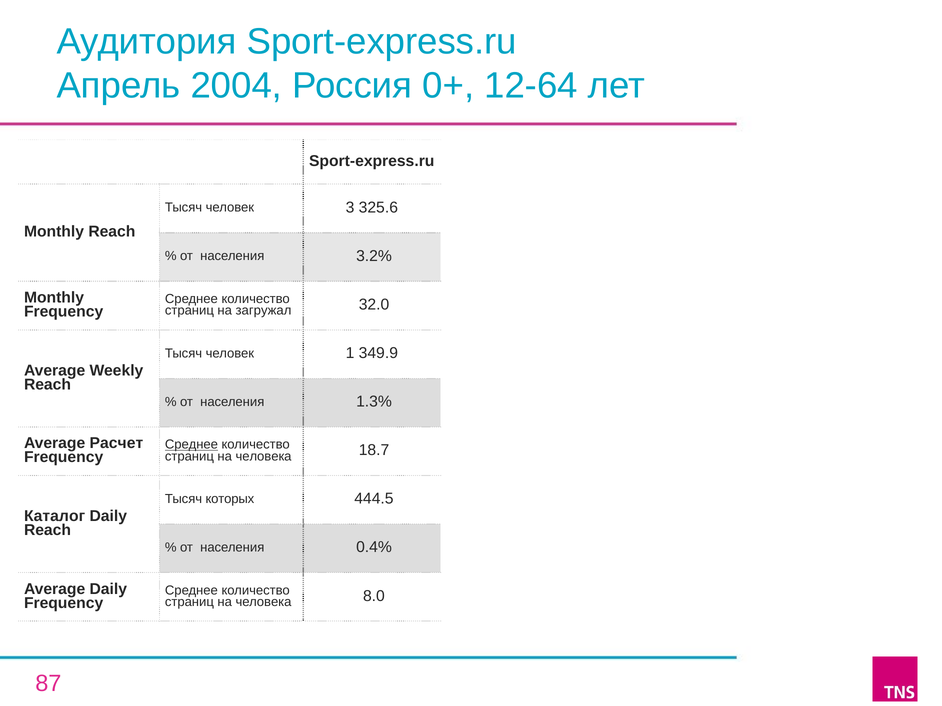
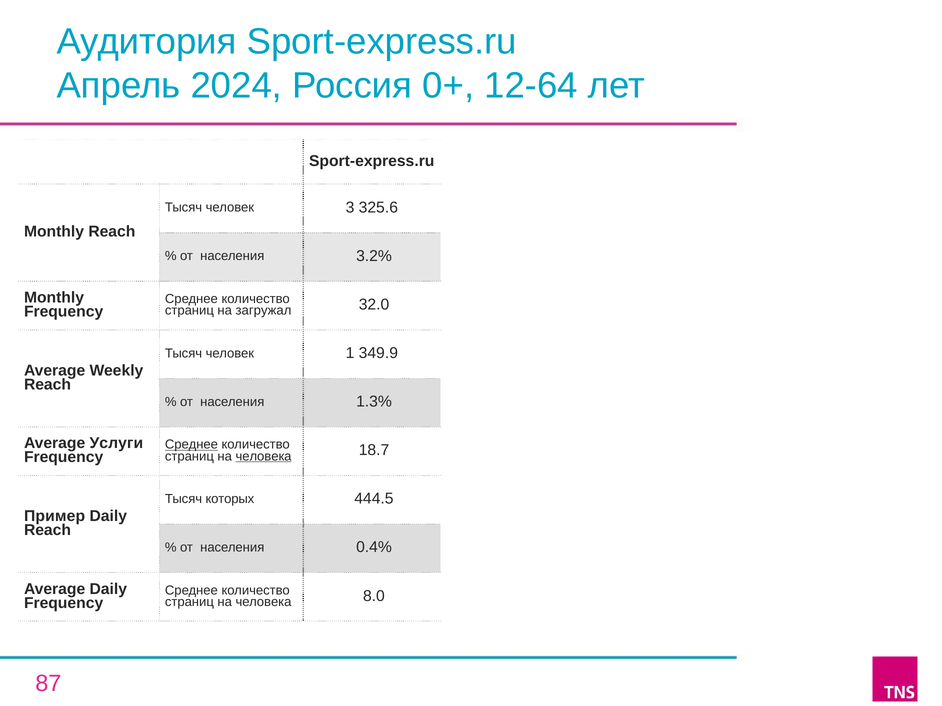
2004: 2004 -> 2024
Расчет: Расчет -> Услуги
человека at (263, 457) underline: none -> present
Каталог: Каталог -> Пример
